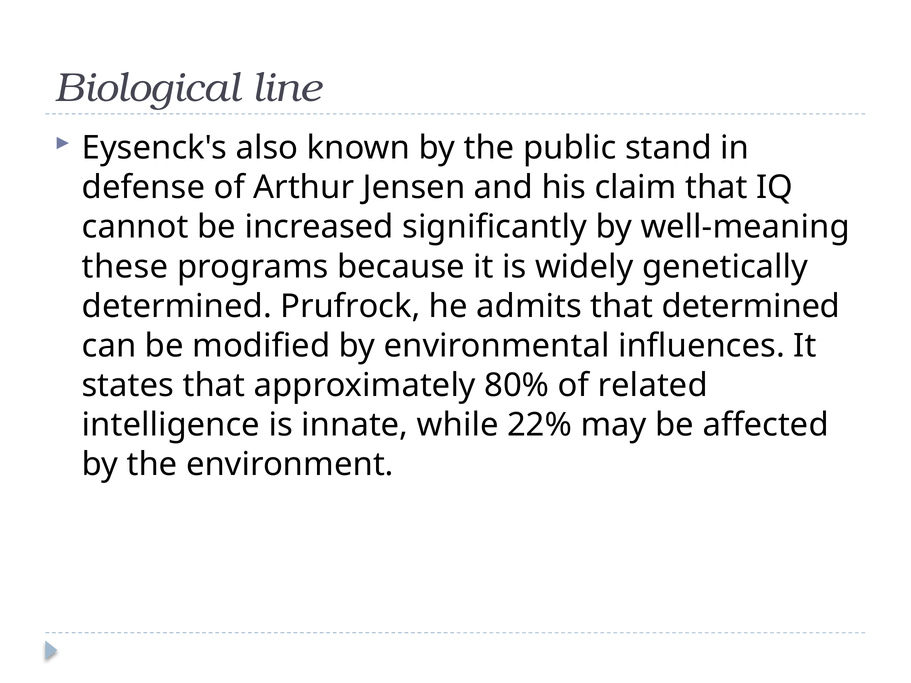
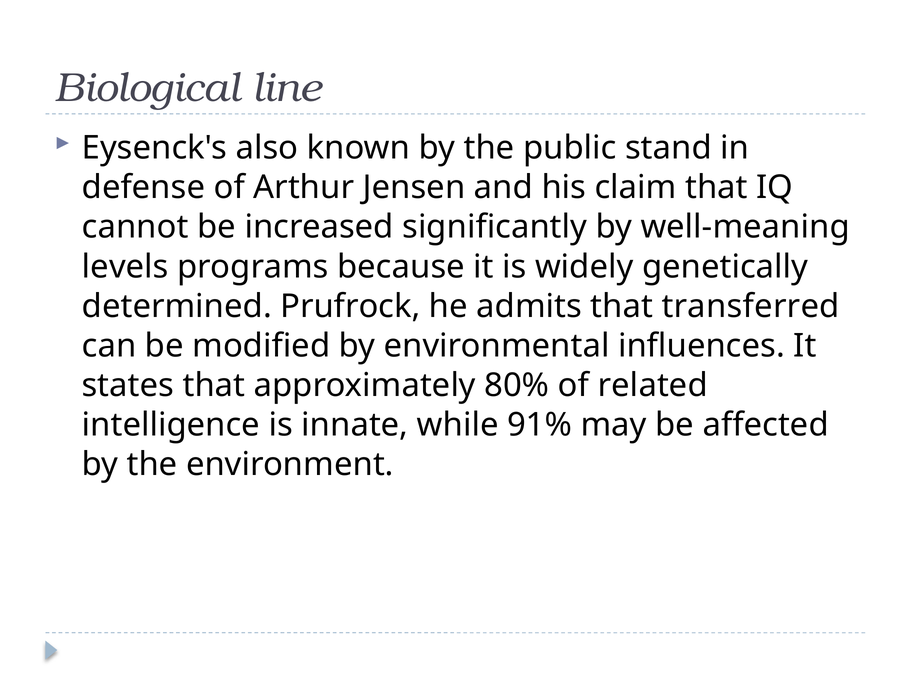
these: these -> levels
that determined: determined -> transferred
22%: 22% -> 91%
